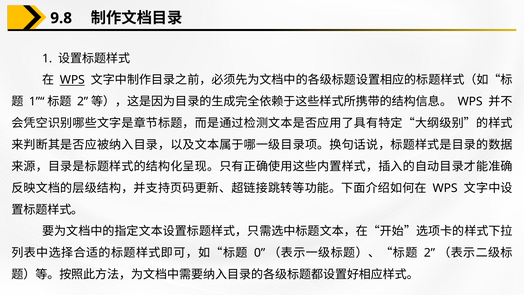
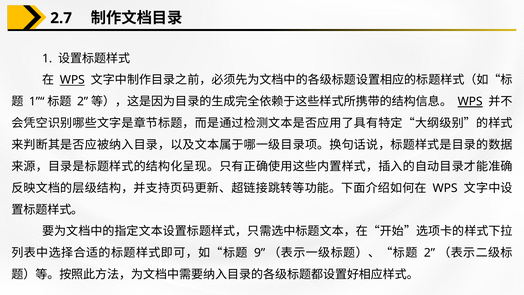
9.8: 9.8 -> 2.7
WPS at (470, 102) underline: none -> present
0: 0 -> 9
